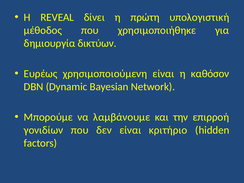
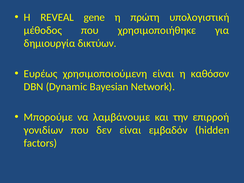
δίνει: δίνει -> gene
κριτήριο: κριτήριο -> εμβαδόν
